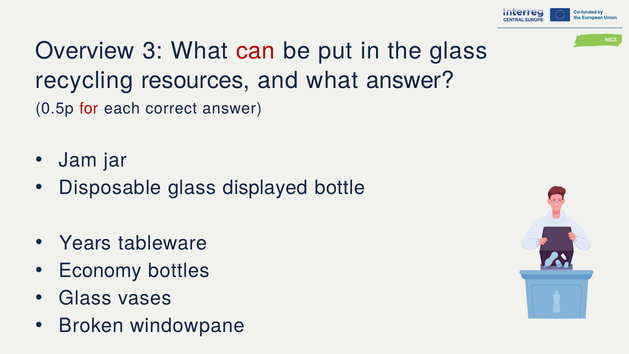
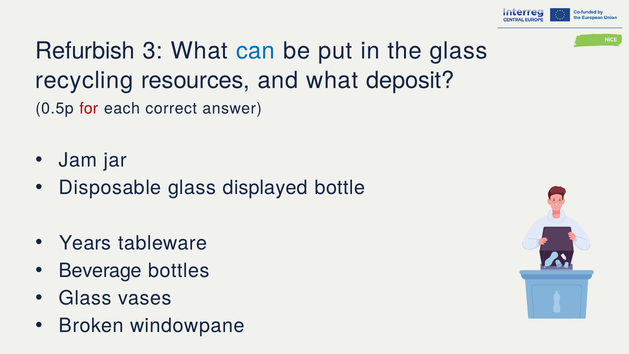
Overview: Overview -> Refurbish
can colour: red -> blue
what answer: answer -> deposit
Economy: Economy -> Beverage
